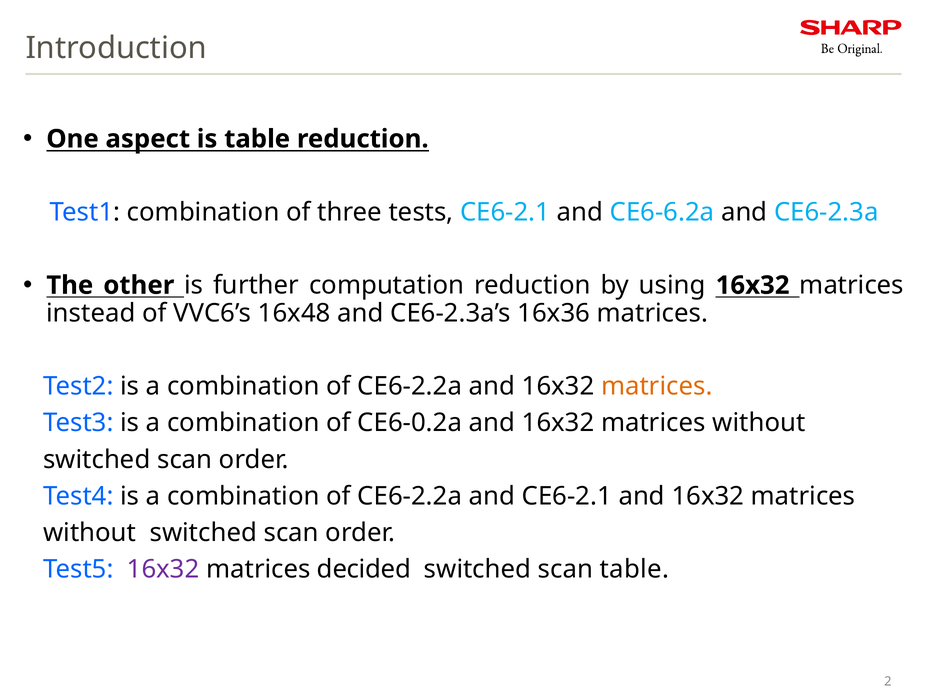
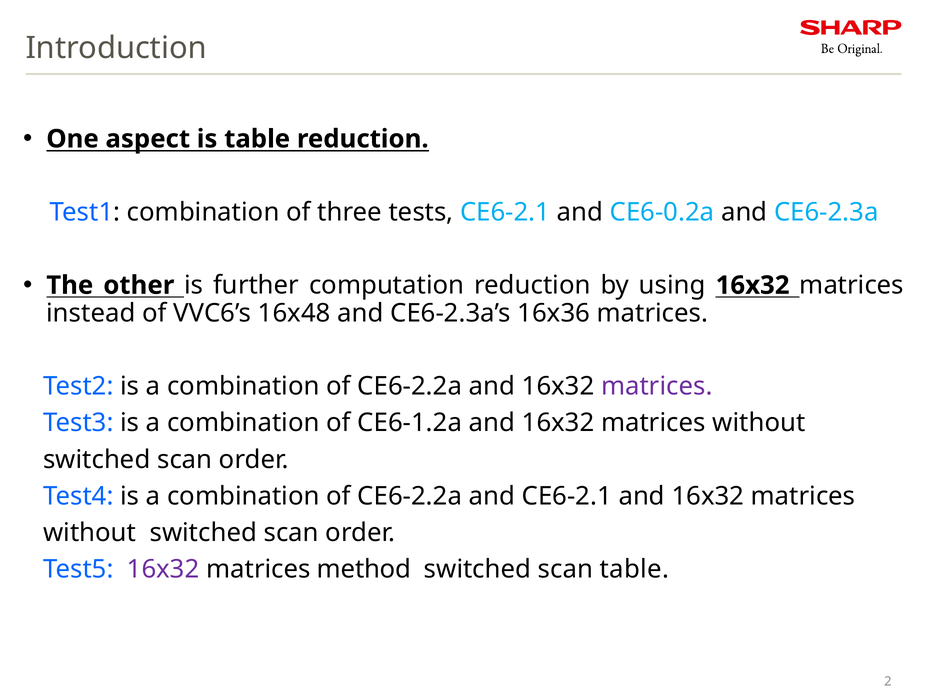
CE6-6.2a: CE6-6.2a -> CE6-0.2a
matrices at (657, 386) colour: orange -> purple
CE6-0.2a: CE6-0.2a -> CE6-1.2a
decided: decided -> method
